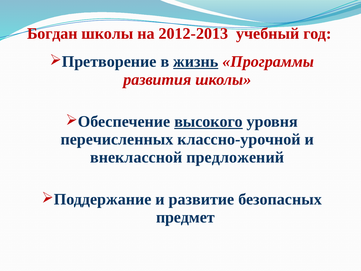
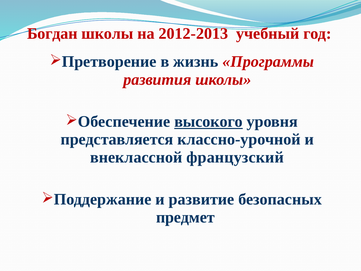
жизнь underline: present -> none
перечисленных: перечисленных -> представляется
предложений: предложений -> французский
